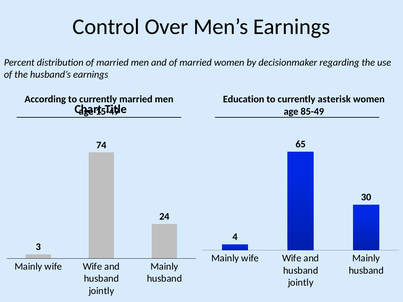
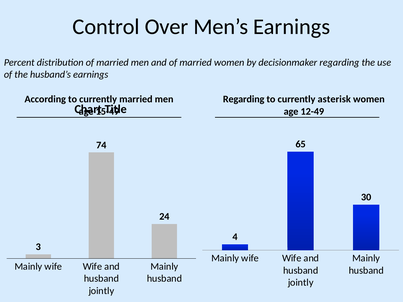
Education at (244, 99): Education -> Regarding
85-49: 85-49 -> 12-49
